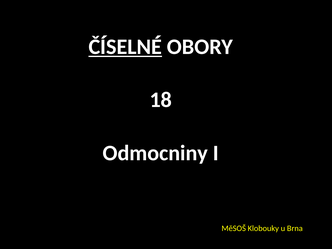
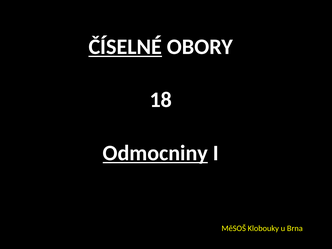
Odmocniny underline: none -> present
